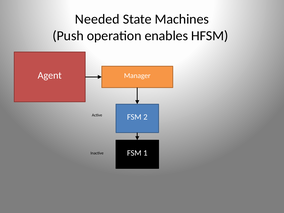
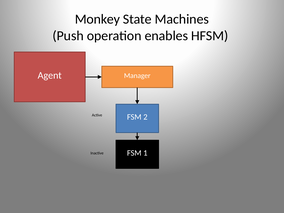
Needed: Needed -> Monkey
